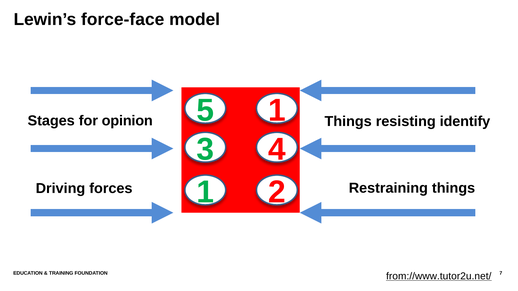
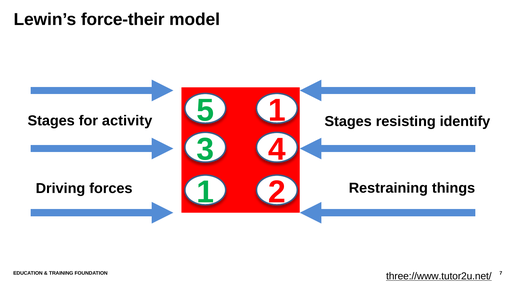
force-face: force-face -> force-their
opinion: opinion -> activity
Things at (348, 121): Things -> Stages
from://www.tutor2u.net/: from://www.tutor2u.net/ -> three://www.tutor2u.net/
